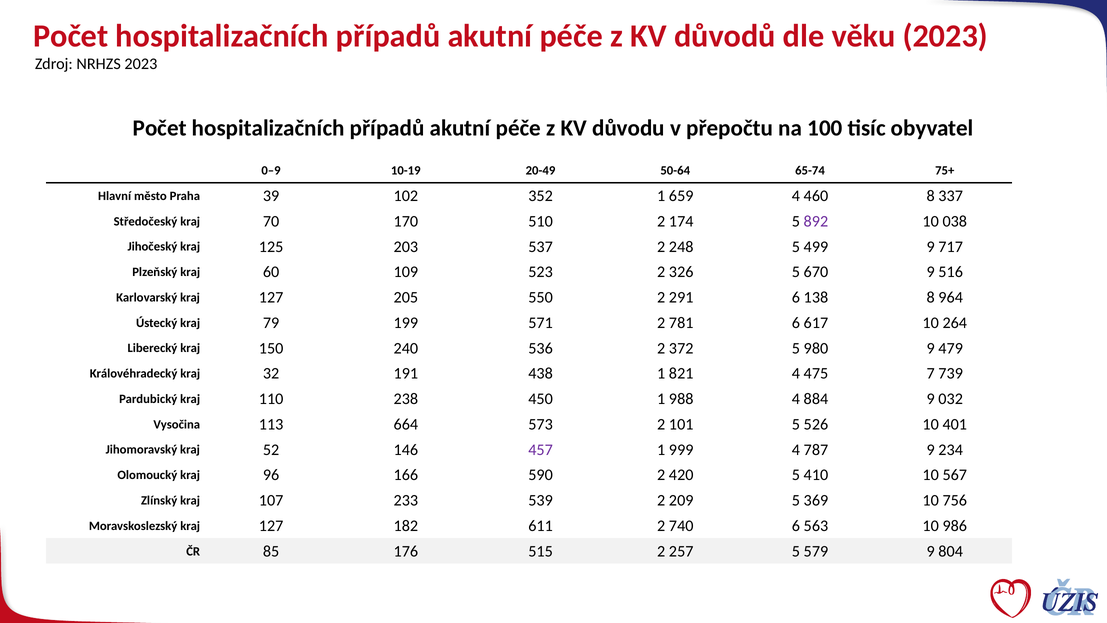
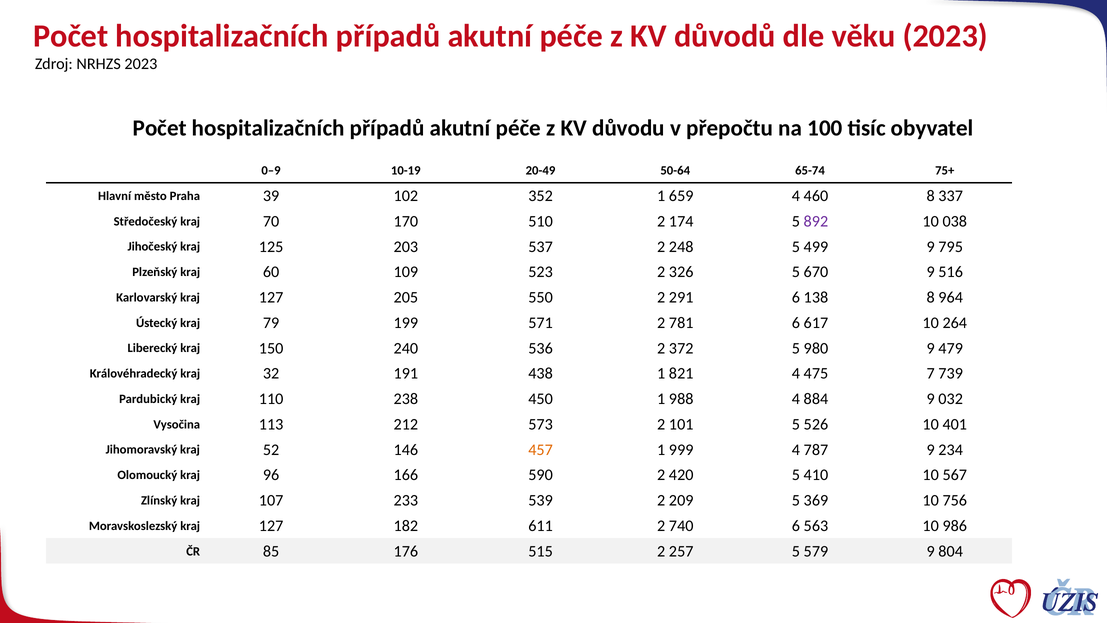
717: 717 -> 795
664: 664 -> 212
457 colour: purple -> orange
